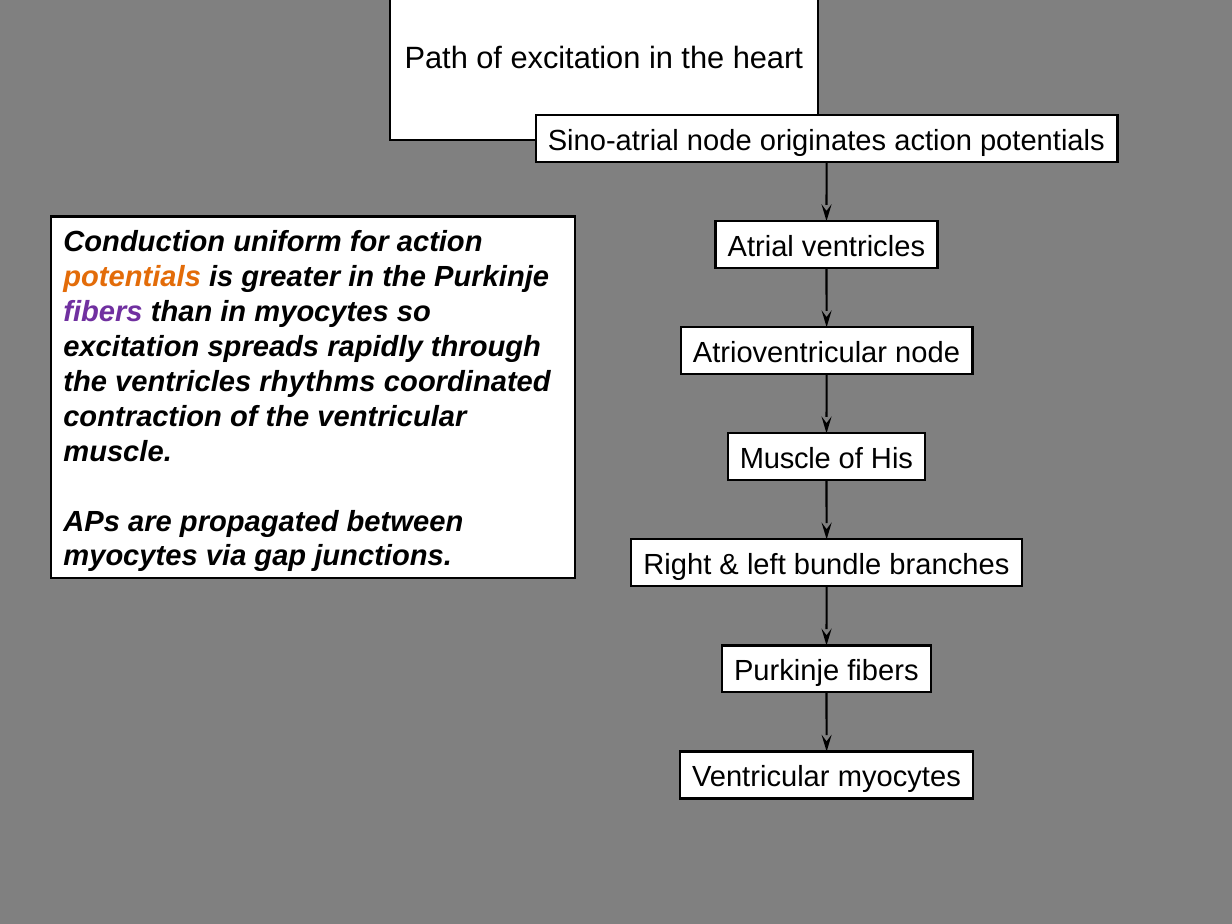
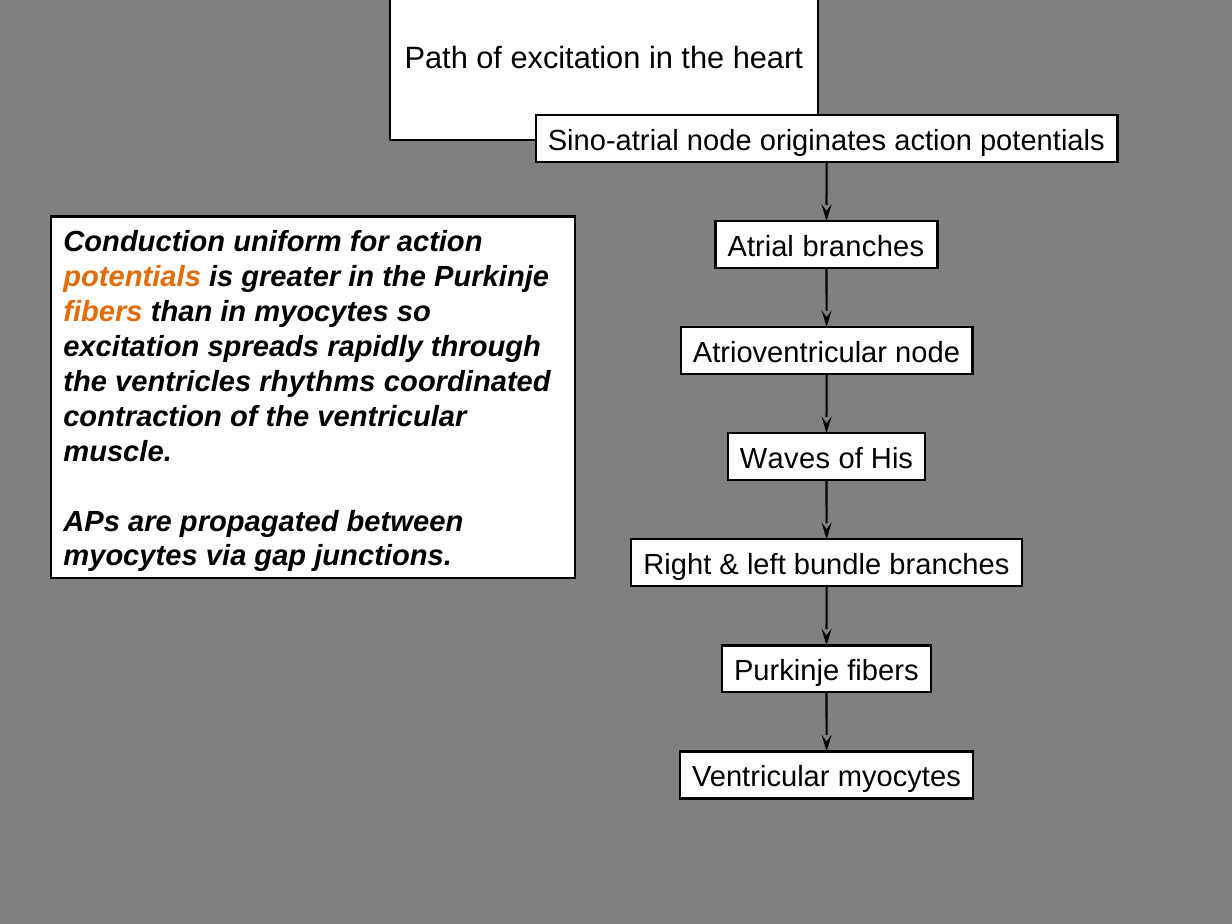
Atrial ventricles: ventricles -> branches
fibers at (103, 312) colour: purple -> orange
Muscle at (785, 459): Muscle -> Waves
